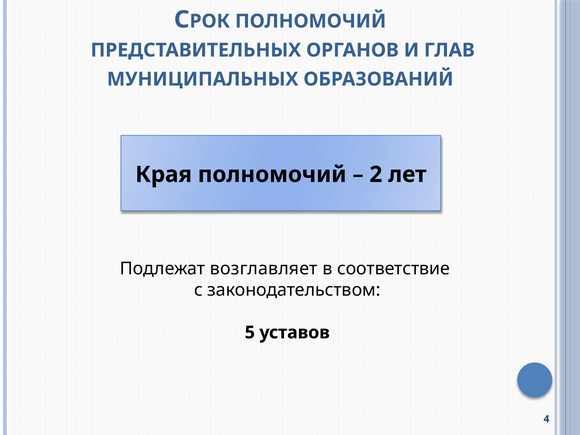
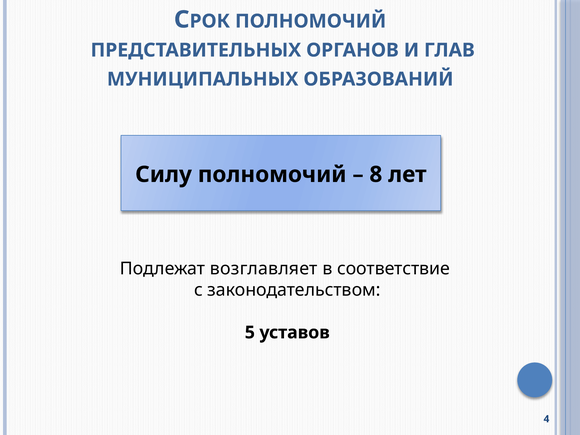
Края: Края -> Силу
2: 2 -> 8
